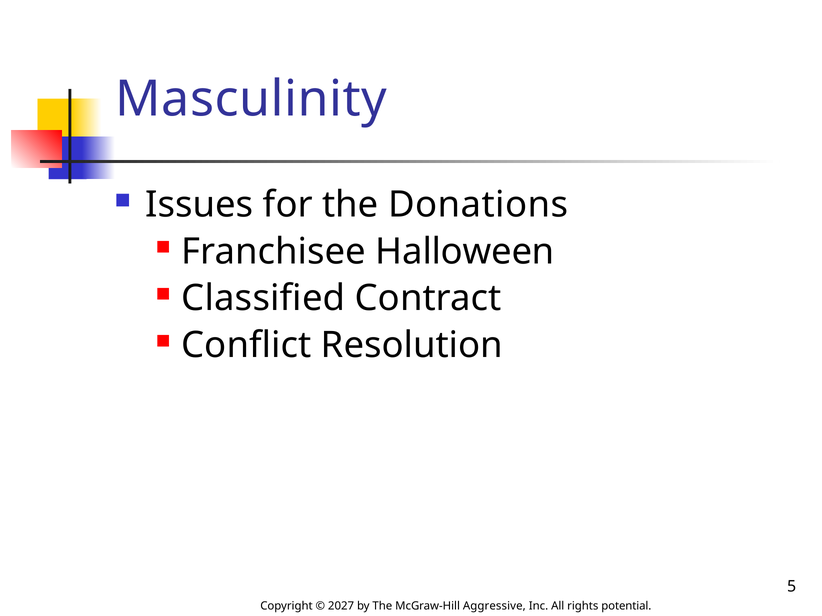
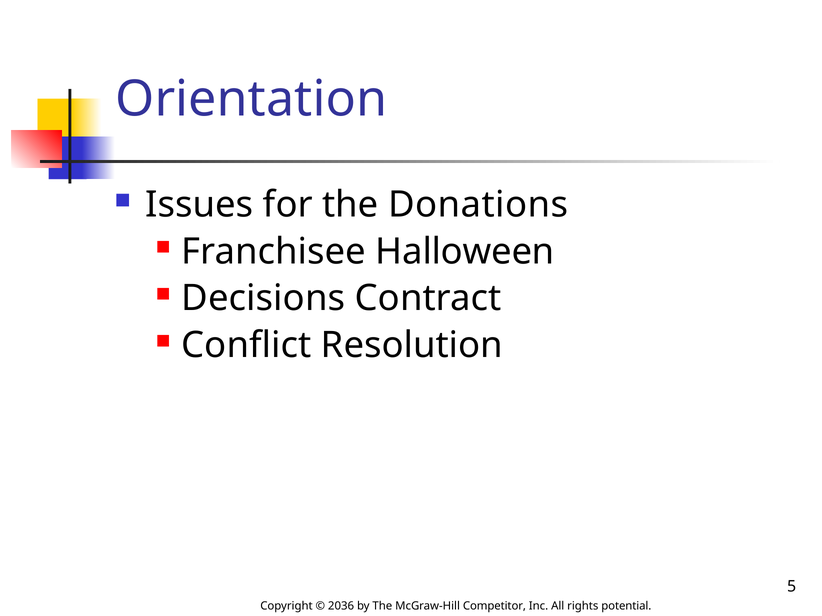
Masculinity: Masculinity -> Orientation
Classified: Classified -> Decisions
2027: 2027 -> 2036
Aggressive: Aggressive -> Competitor
